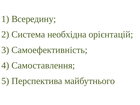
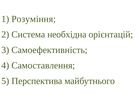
Всередину: Всередину -> Розуміння
